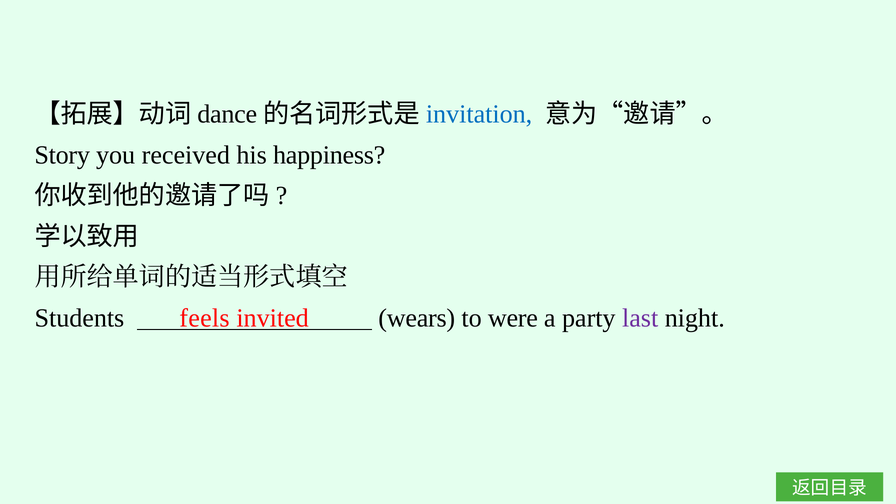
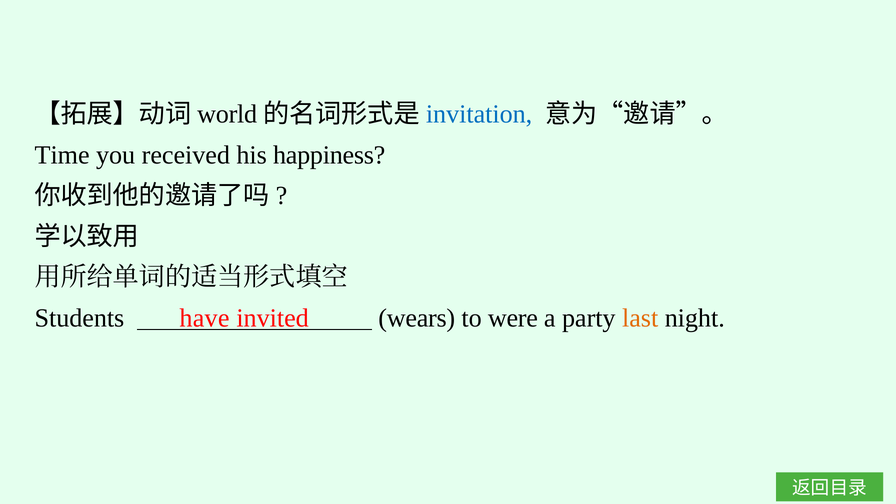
dance: dance -> world
Story: Story -> Time
last colour: purple -> orange
feels: feels -> have
